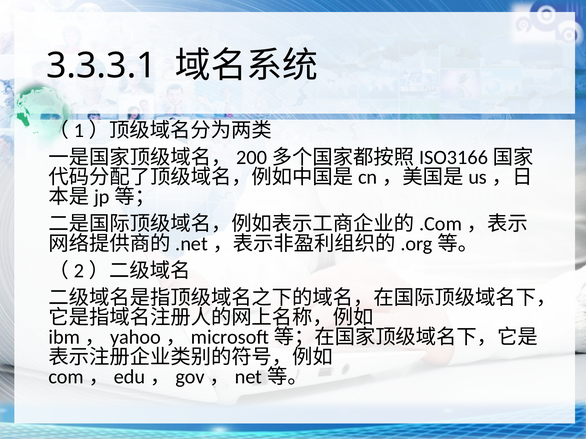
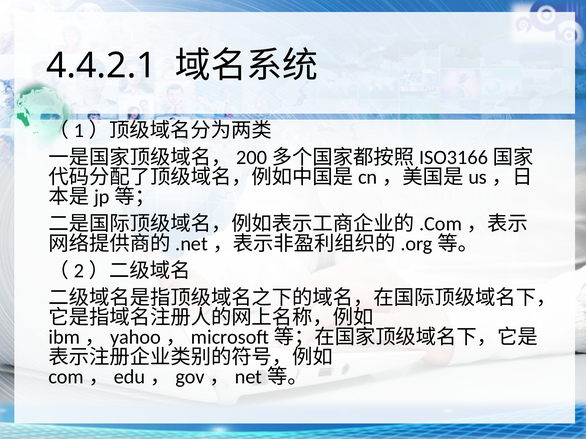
3.3.3.1: 3.3.3.1 -> 4.4.2.1
